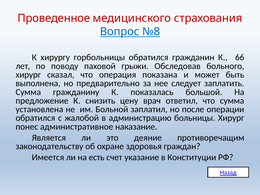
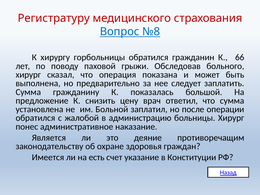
Проведенное: Проведенное -> Регистратуру
